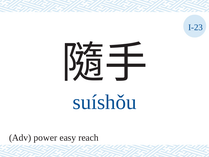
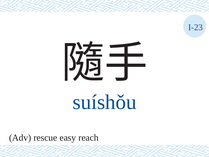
power: power -> rescue
